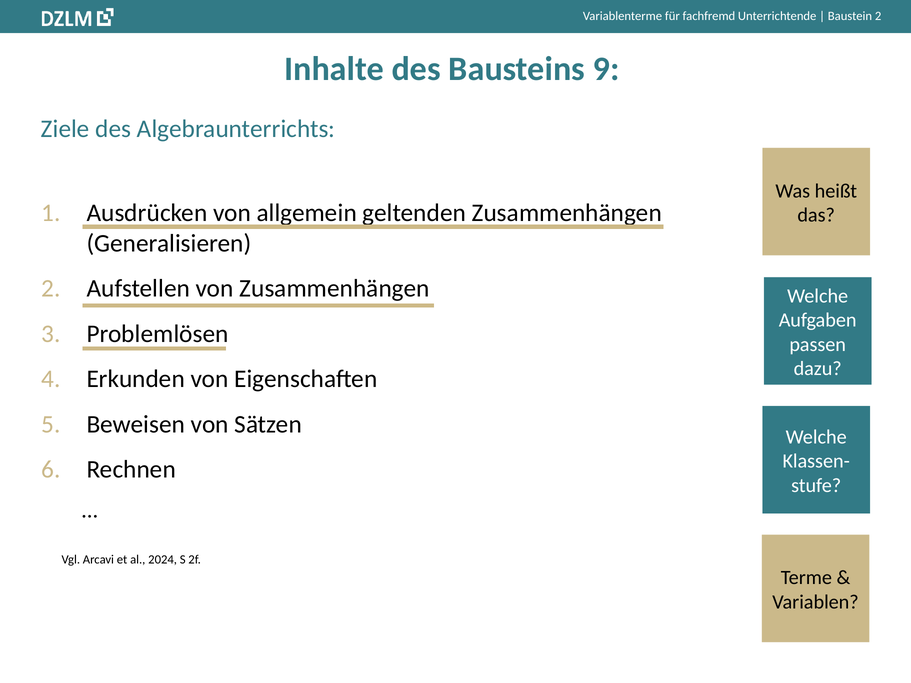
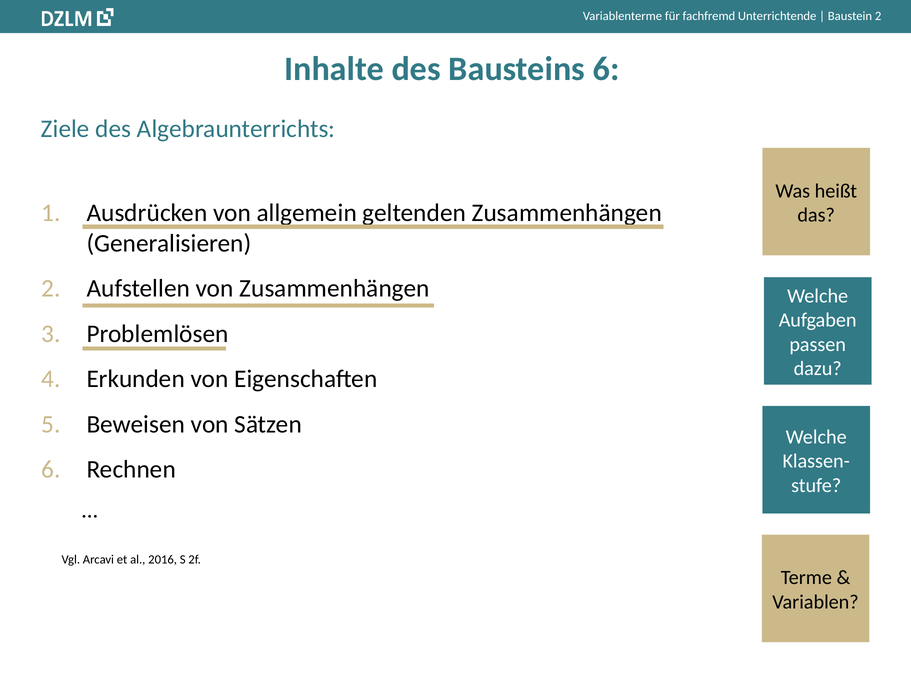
Bausteins 9: 9 -> 6
2024: 2024 -> 2016
